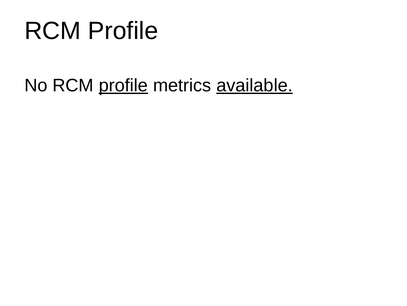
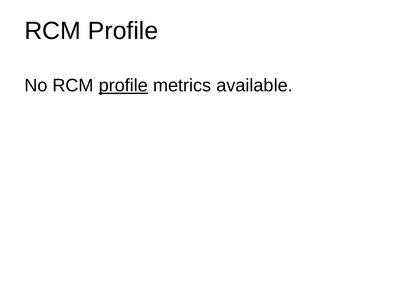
available underline: present -> none
